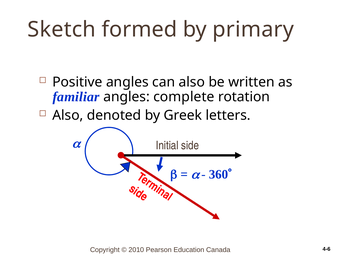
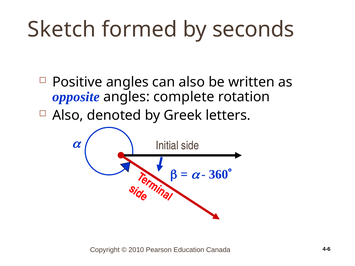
primary: primary -> seconds
familiar: familiar -> opposite
